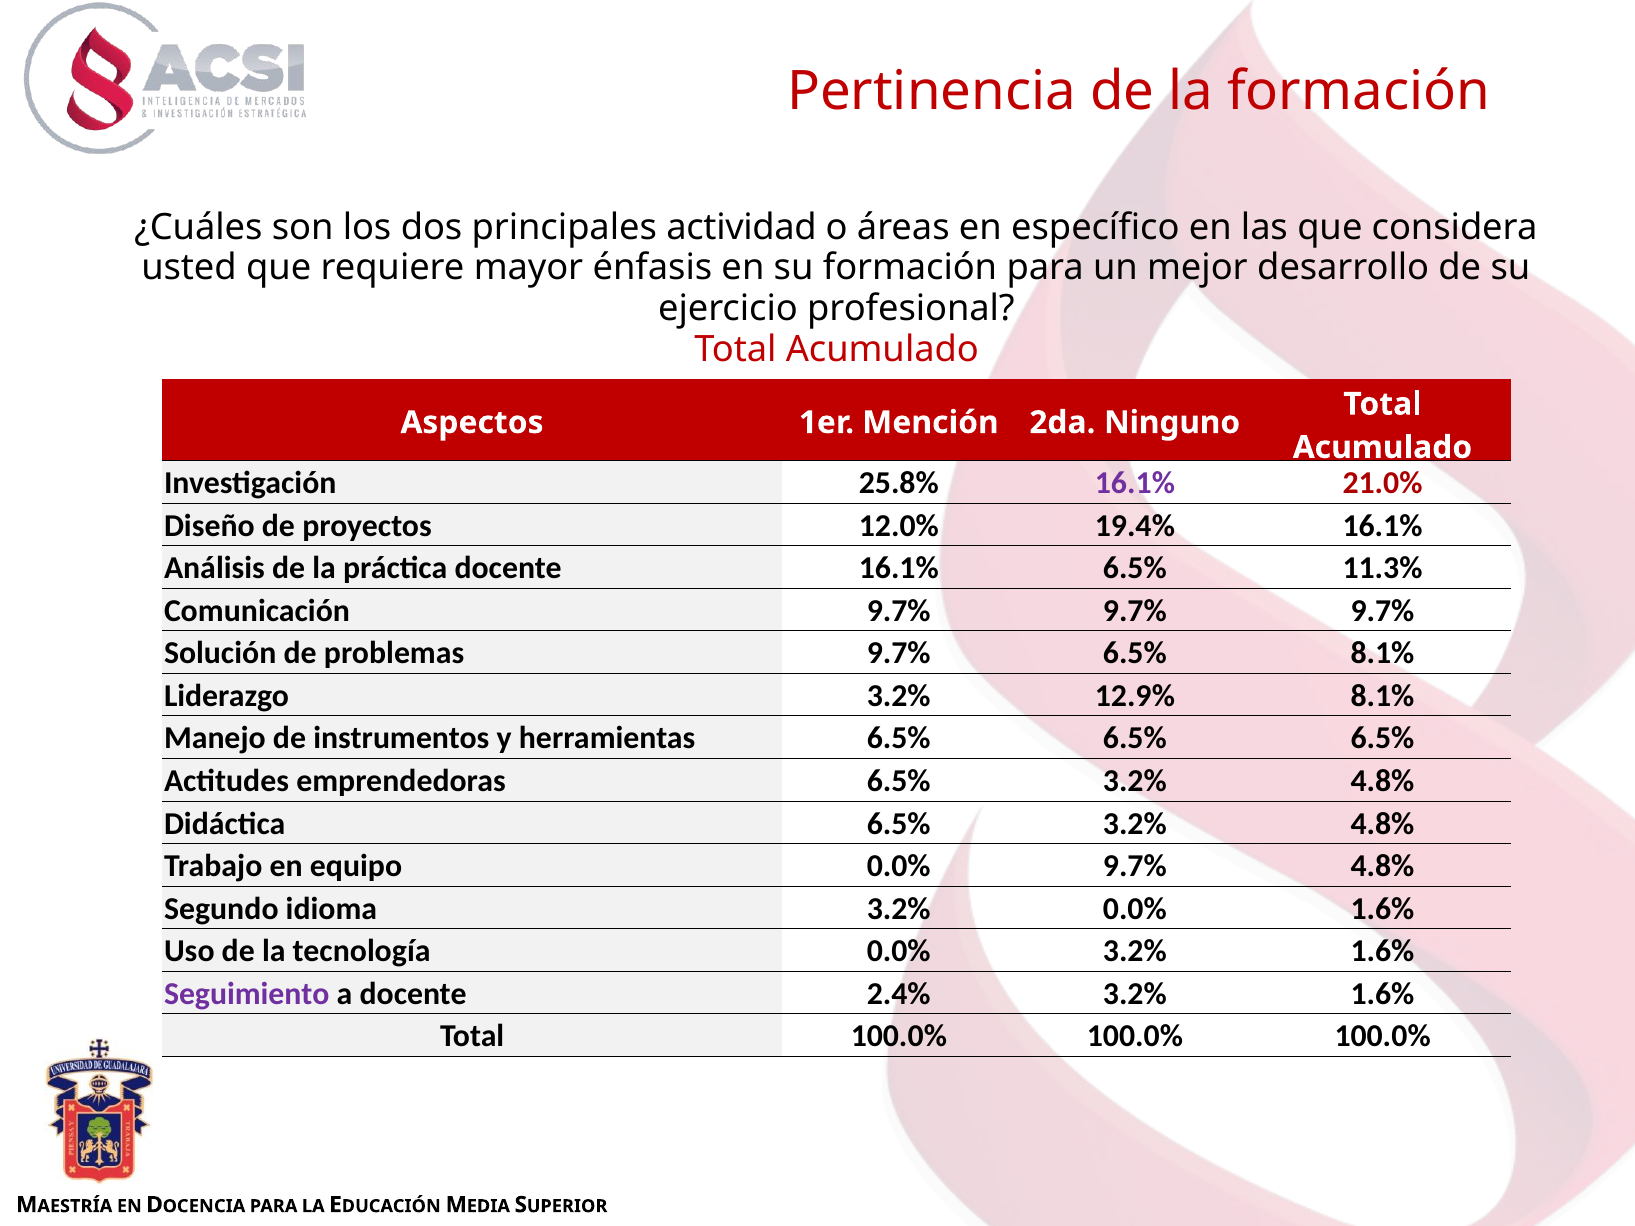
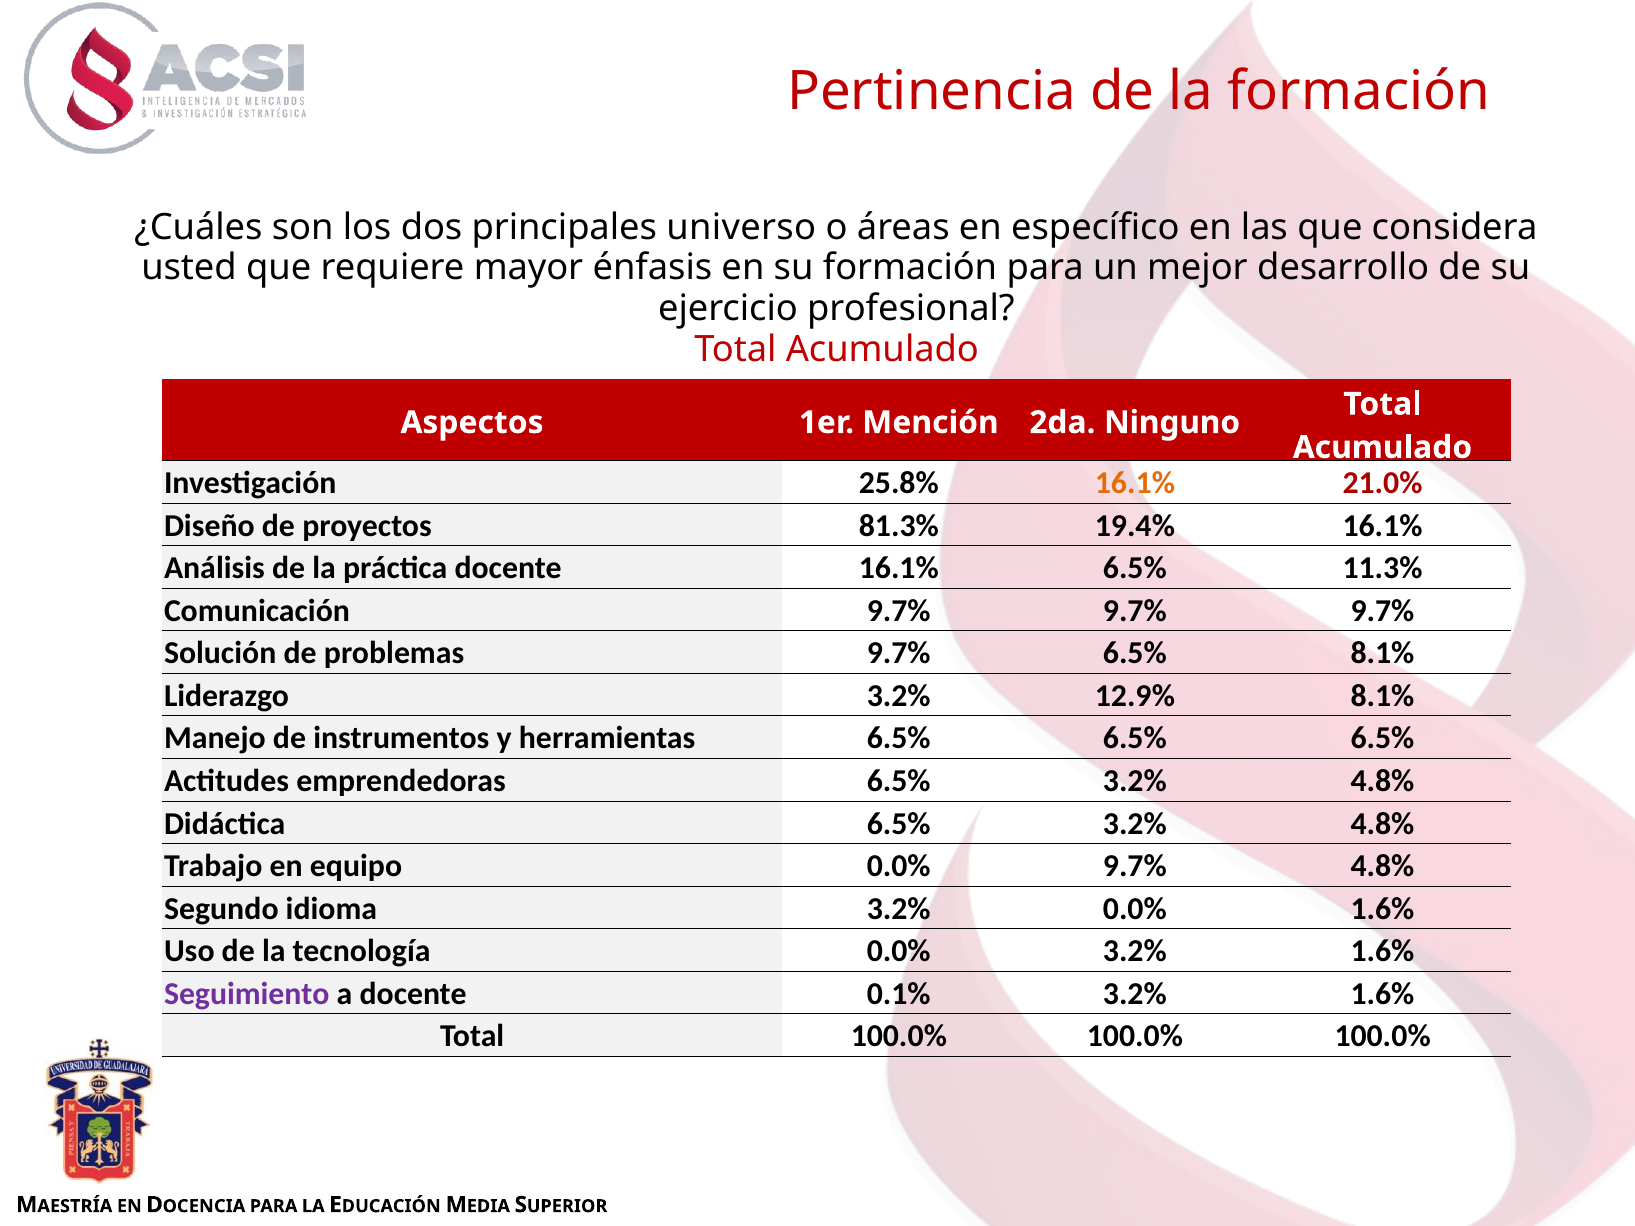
actividad: actividad -> universo
16.1% at (1135, 483) colour: purple -> orange
12.0%: 12.0% -> 81.3%
2.4%: 2.4% -> 0.1%
